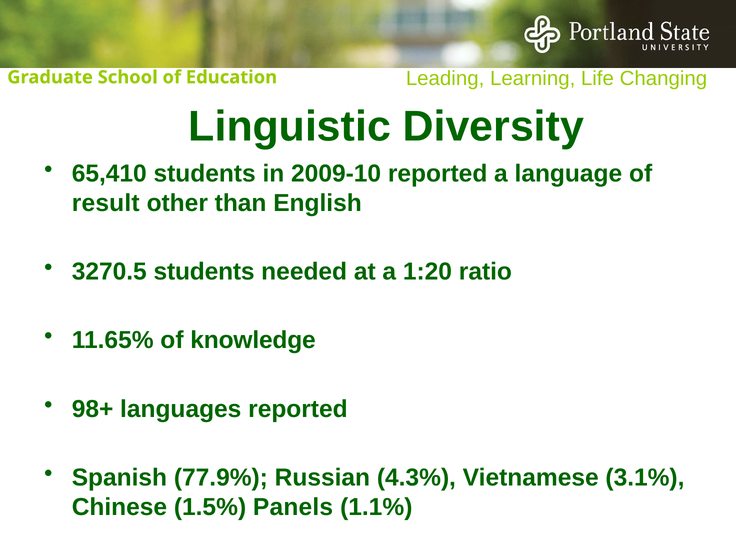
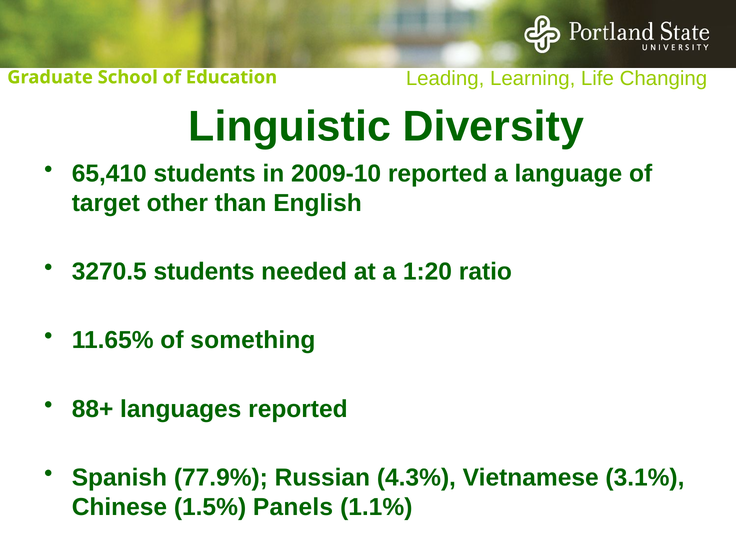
result: result -> target
knowledge: knowledge -> something
98+: 98+ -> 88+
